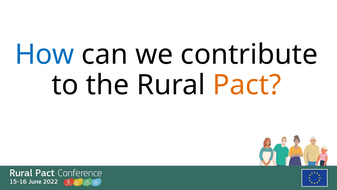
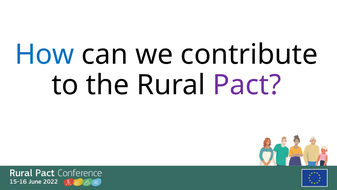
Pact colour: orange -> purple
